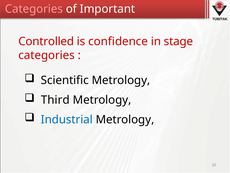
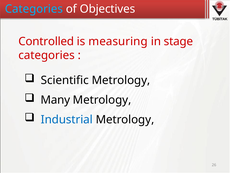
Categories at (34, 9) colour: pink -> light blue
Important: Important -> Objectives
confidence: confidence -> measuring
Third: Third -> Many
